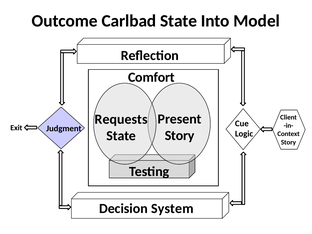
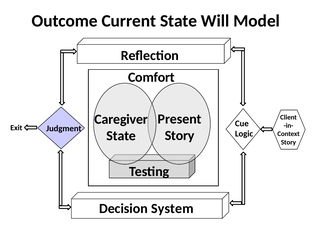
Carlbad: Carlbad -> Current
Into: Into -> Will
Requests: Requests -> Caregiver
